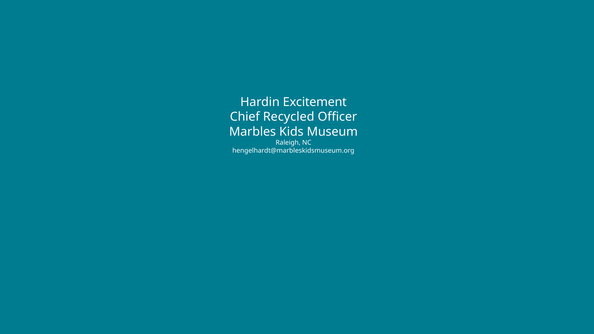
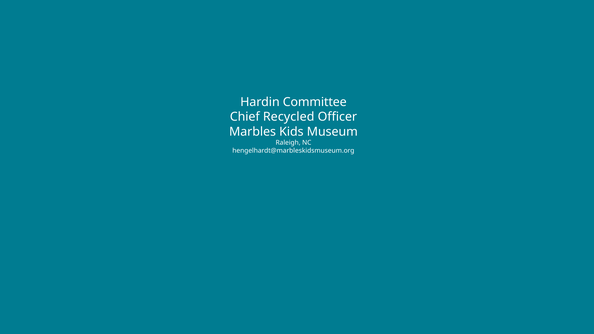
Excitement: Excitement -> Committee
